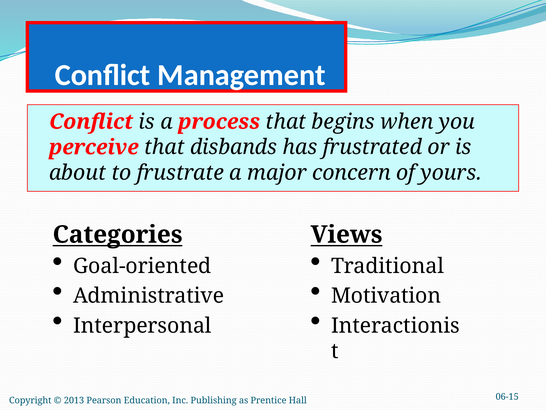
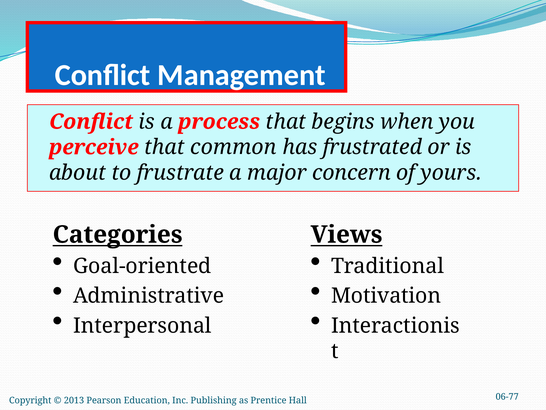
disbands: disbands -> common
06-15: 06-15 -> 06-77
